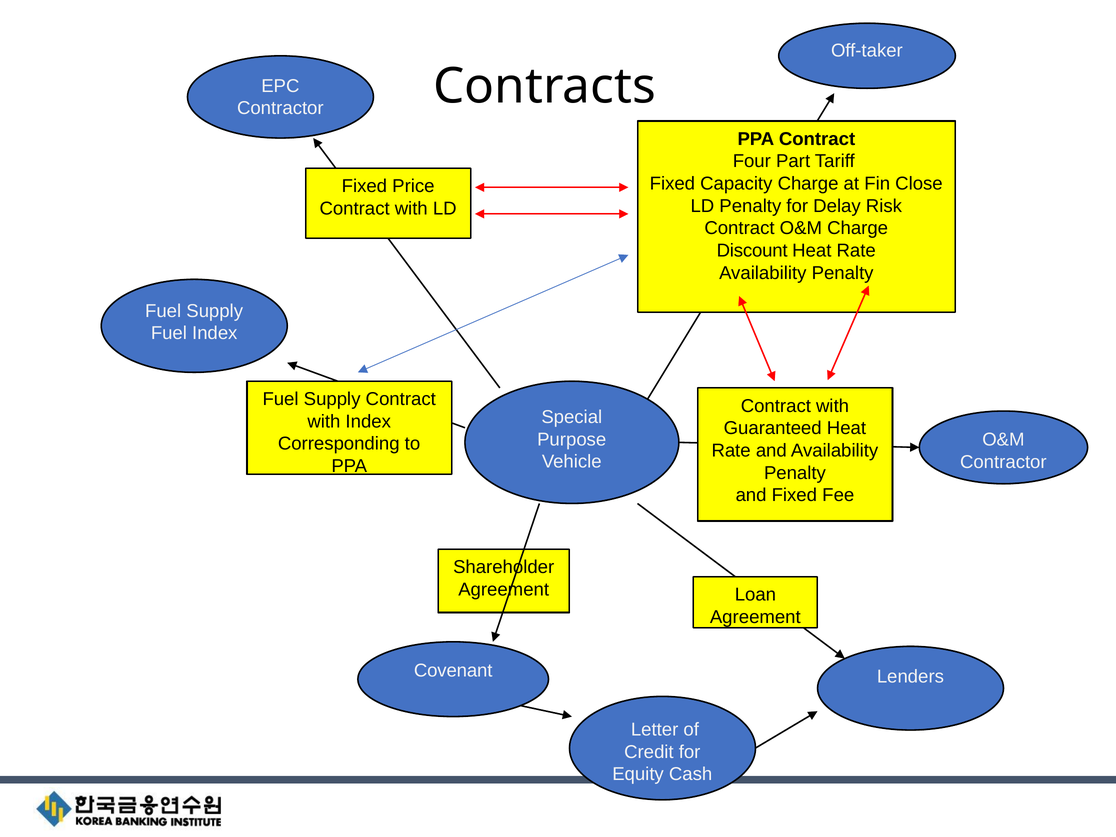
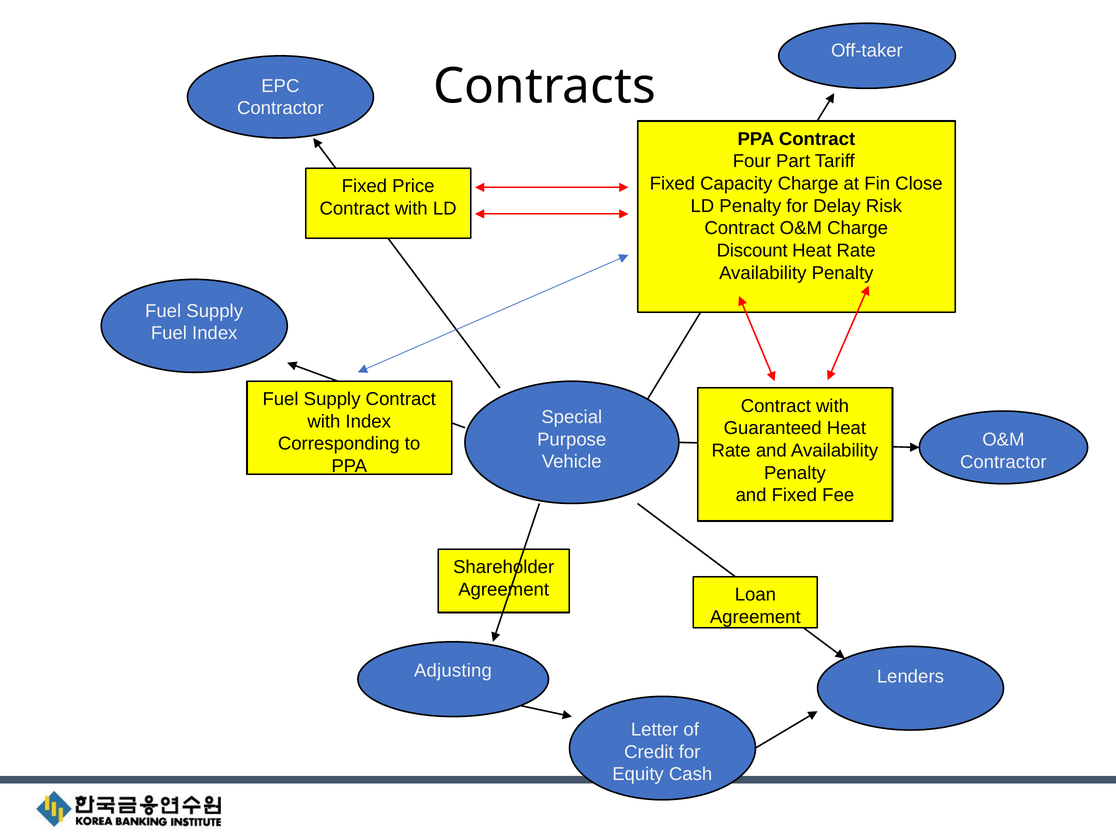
Covenant: Covenant -> Adjusting
